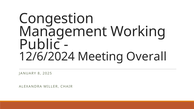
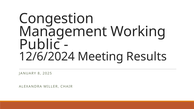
Overall: Overall -> Results
